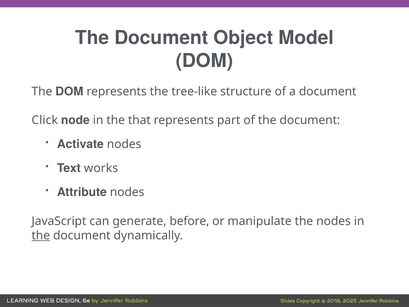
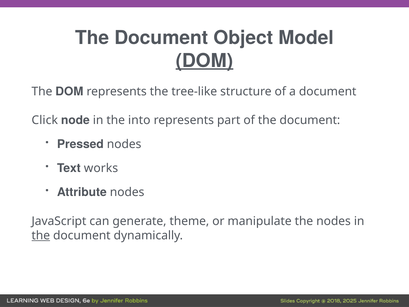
DOM at (204, 61) underline: none -> present
that: that -> into
Activate: Activate -> Pressed
before: before -> theme
